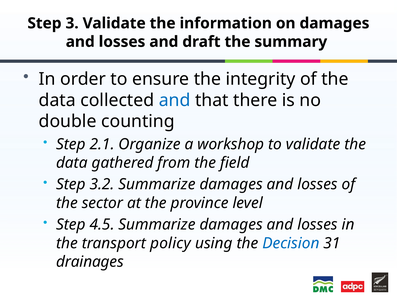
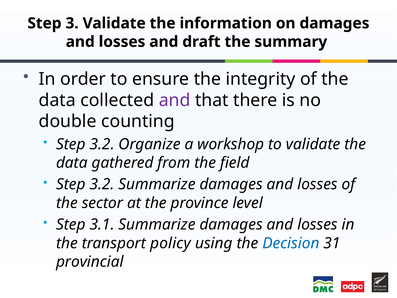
and at (175, 100) colour: blue -> purple
2.1 at (102, 144): 2.1 -> 3.2
4.5: 4.5 -> 3.1
drainages: drainages -> provincial
